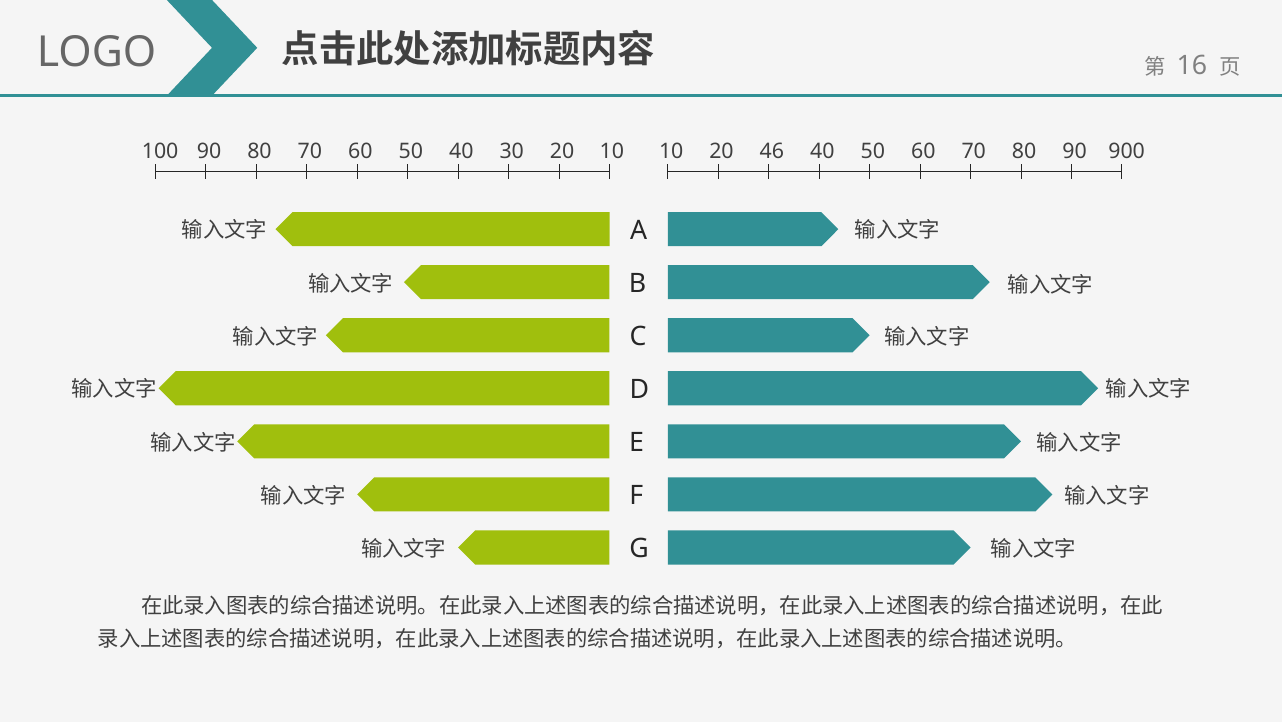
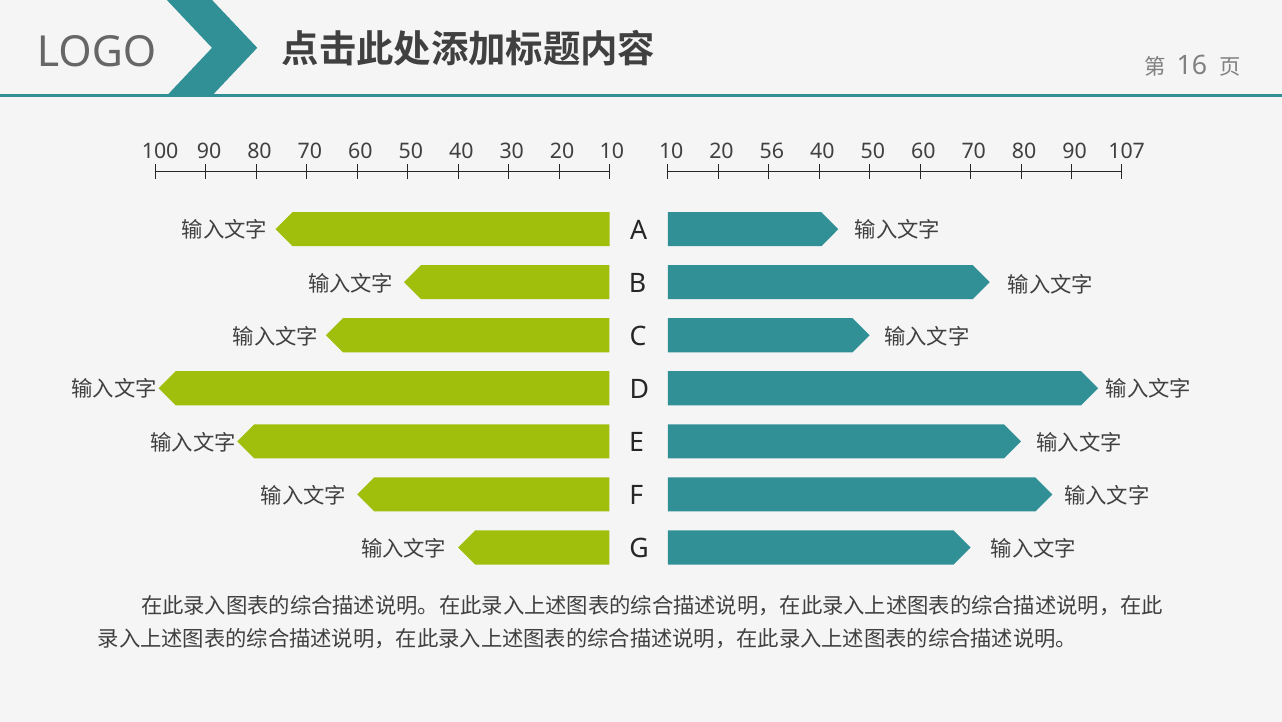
46: 46 -> 56
900: 900 -> 107
